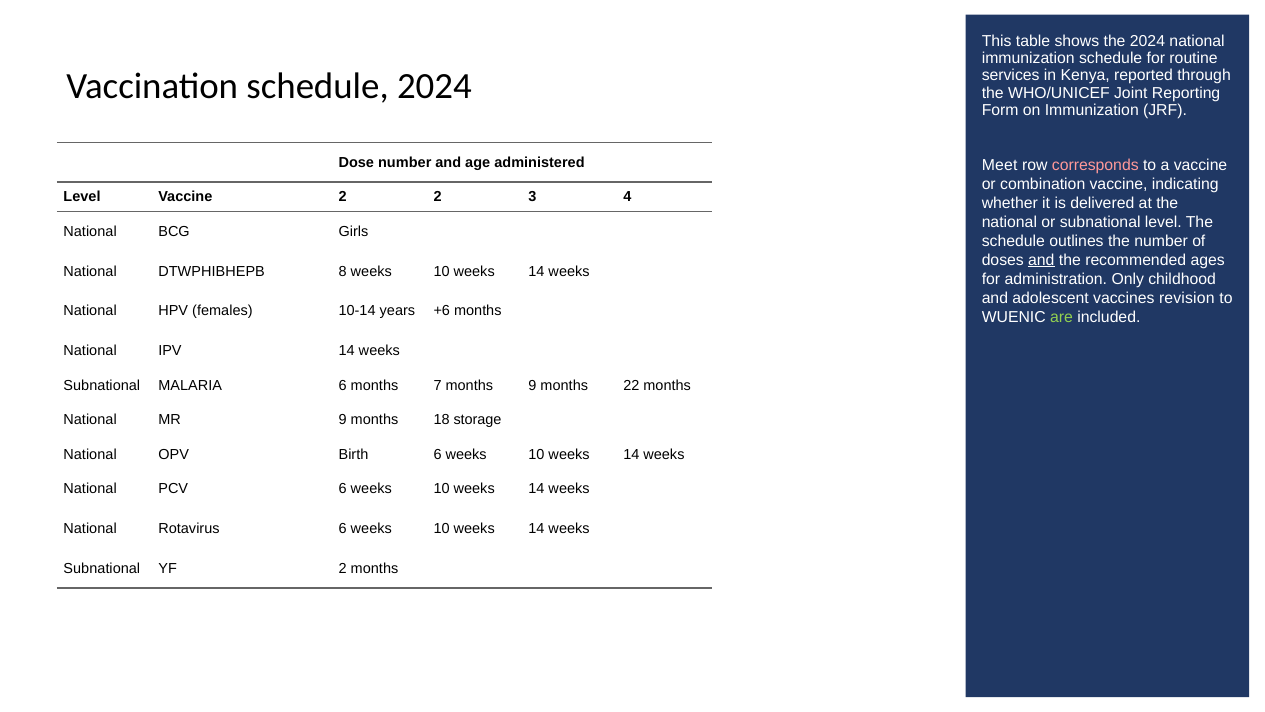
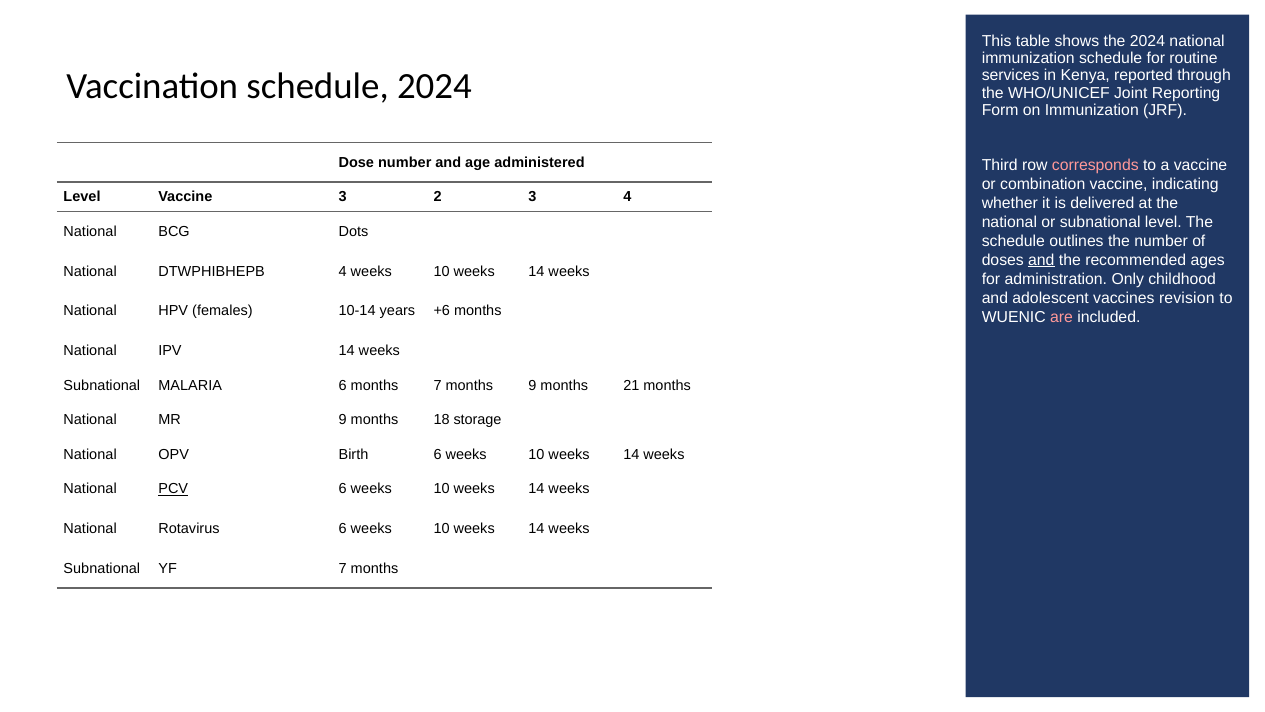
Meet: Meet -> Third
Vaccine 2: 2 -> 3
Girls: Girls -> Dots
DTWPHIBHEPB 8: 8 -> 4
are colour: light green -> pink
22: 22 -> 21
PCV underline: none -> present
YF 2: 2 -> 7
